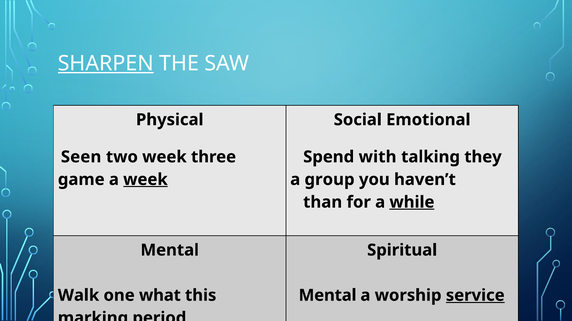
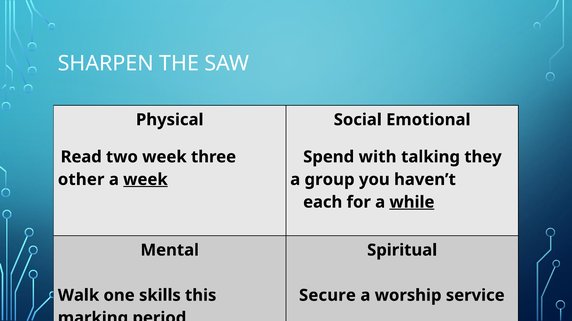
SHARPEN underline: present -> none
Seen: Seen -> Read
game: game -> other
than: than -> each
what: what -> skills
Mental at (328, 296): Mental -> Secure
service underline: present -> none
